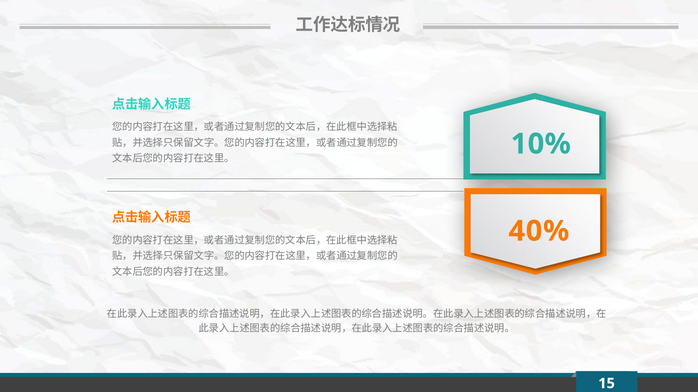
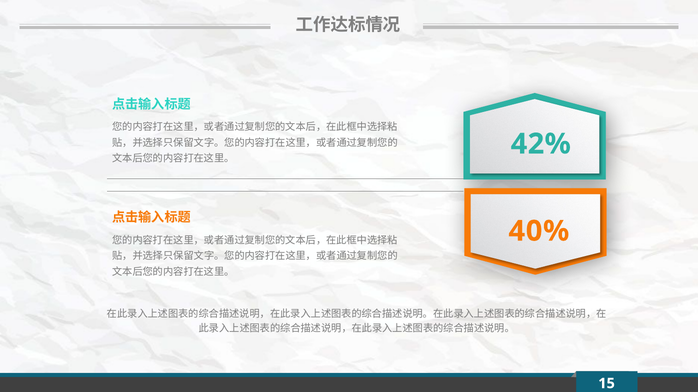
10%: 10% -> 42%
